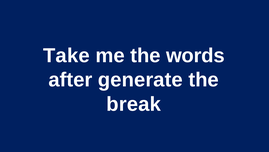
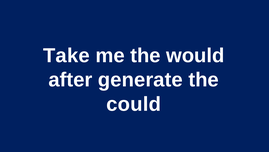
words: words -> would
break: break -> could
